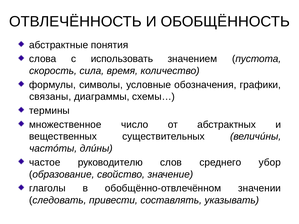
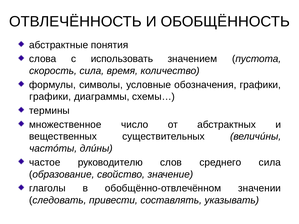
связаны at (50, 97): связаны -> графики
среднего убор: убор -> сила
